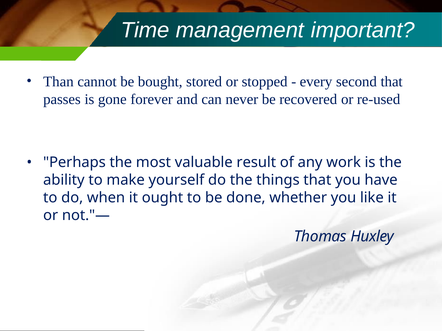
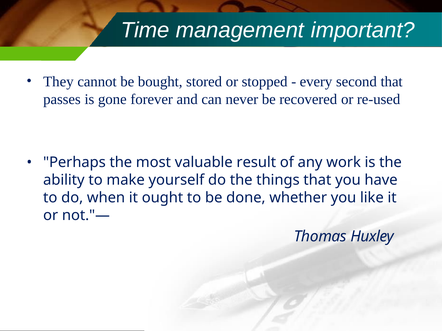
Than: Than -> They
